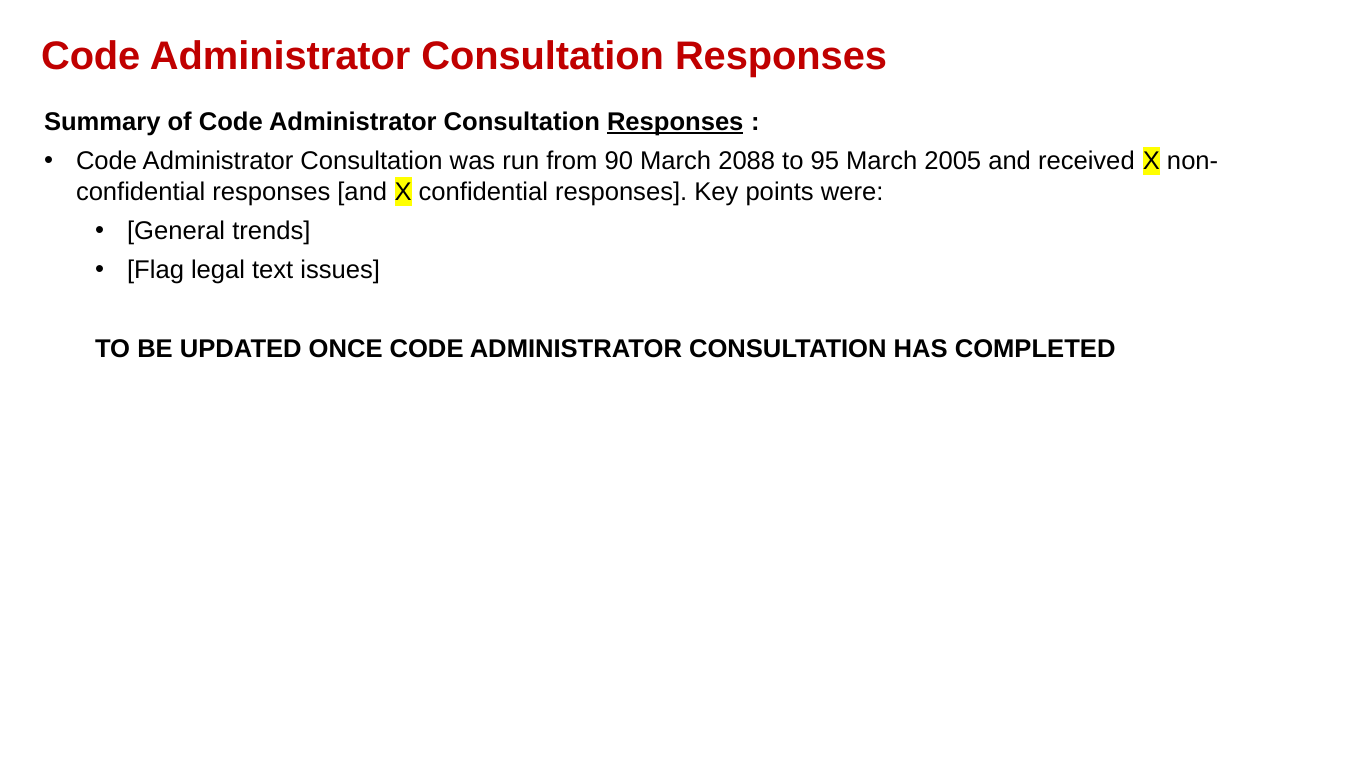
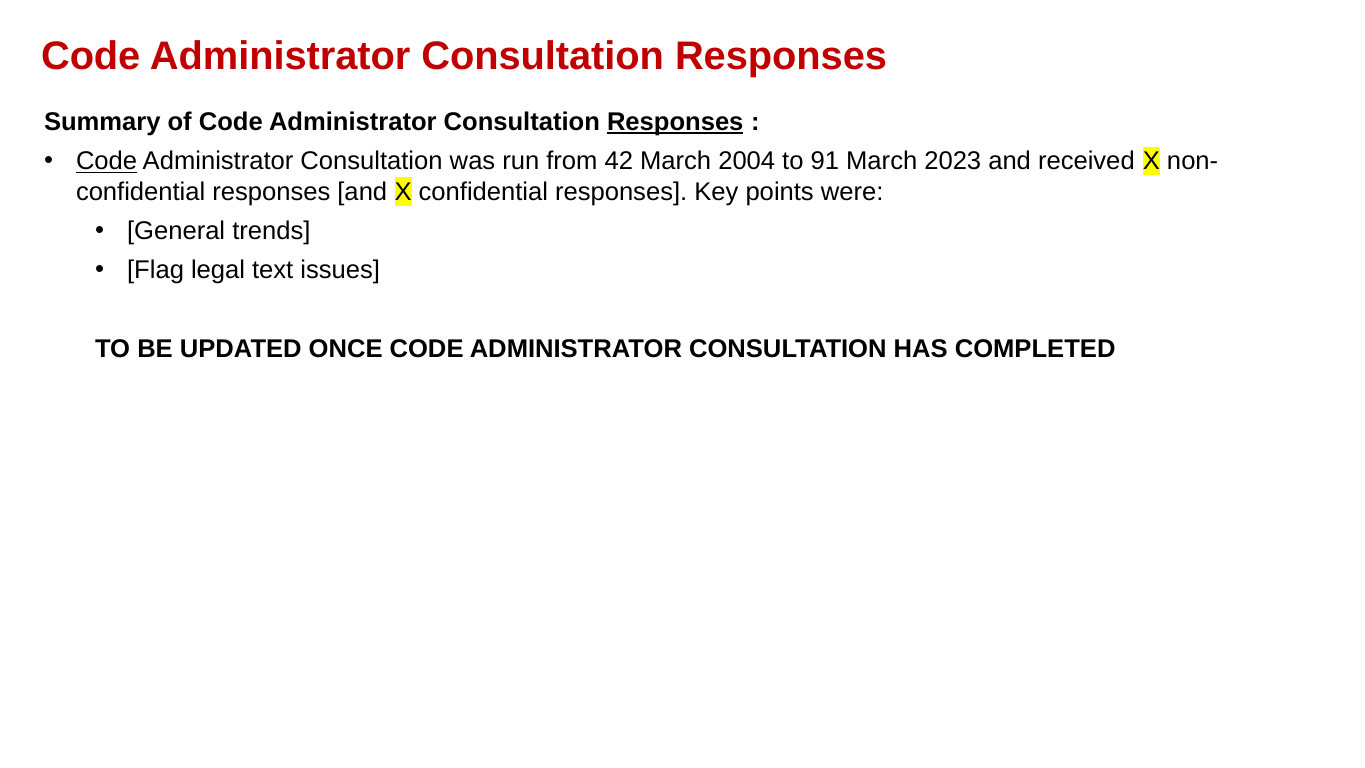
Code at (107, 161) underline: none -> present
90: 90 -> 42
2088: 2088 -> 2004
95: 95 -> 91
2005: 2005 -> 2023
